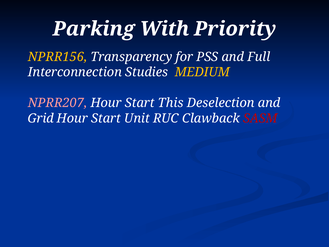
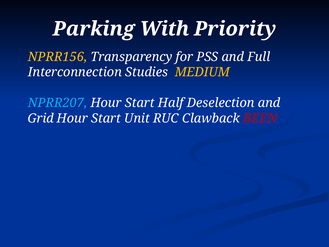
NPRR207 colour: pink -> light blue
This: This -> Half
SASM: SASM -> BEEN
